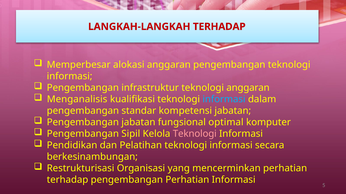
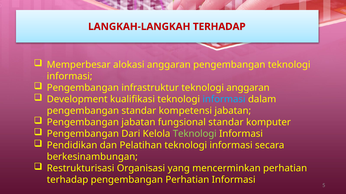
Menganalisis: Menganalisis -> Development
fungsional optimal: optimal -> standar
Sipil: Sipil -> Dari
Teknologi at (195, 134) colour: pink -> light green
